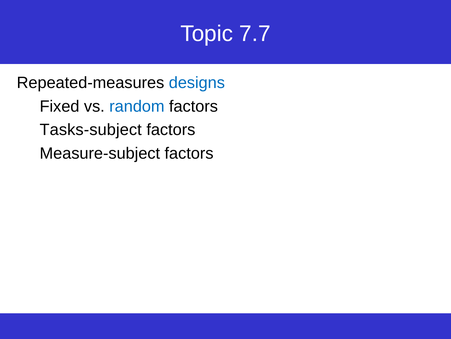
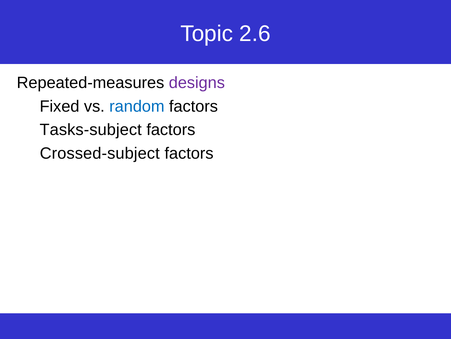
7.7: 7.7 -> 2.6
designs colour: blue -> purple
Measure-subject: Measure-subject -> Crossed-subject
